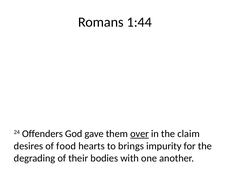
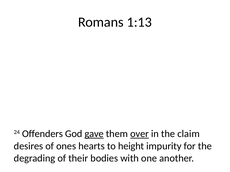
1:44: 1:44 -> 1:13
gave underline: none -> present
food: food -> ones
brings: brings -> height
